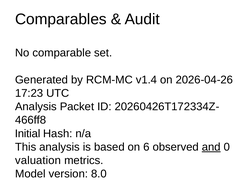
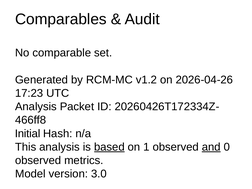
v1.4: v1.4 -> v1.2
based underline: none -> present
6: 6 -> 1
valuation at (38, 160): valuation -> observed
8.0: 8.0 -> 3.0
